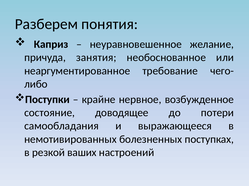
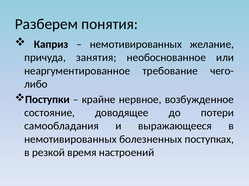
неуравновешенное at (136, 44): неуравновешенное -> немотивированных
ваших: ваших -> время
